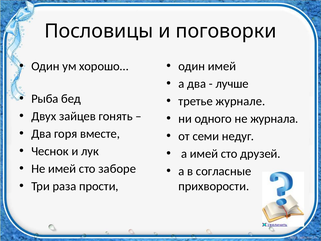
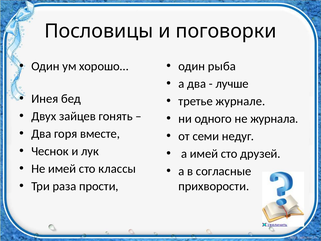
один имей: имей -> рыба
Рыба: Рыба -> Инея
заборе: заборе -> классы
